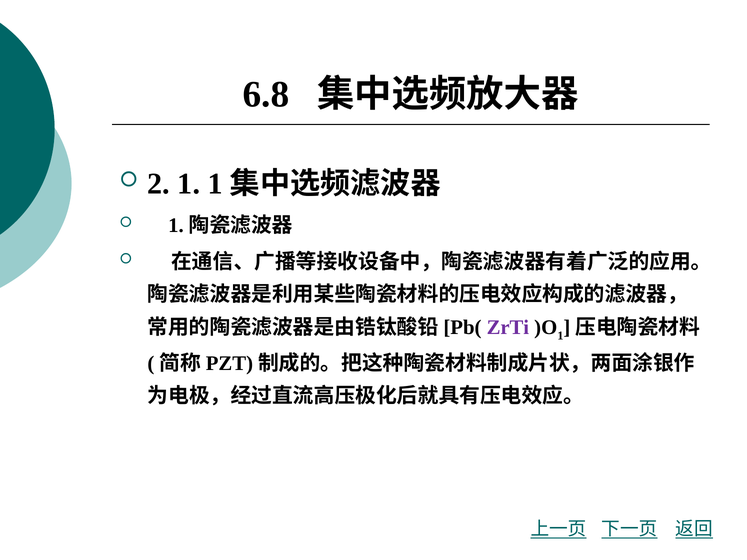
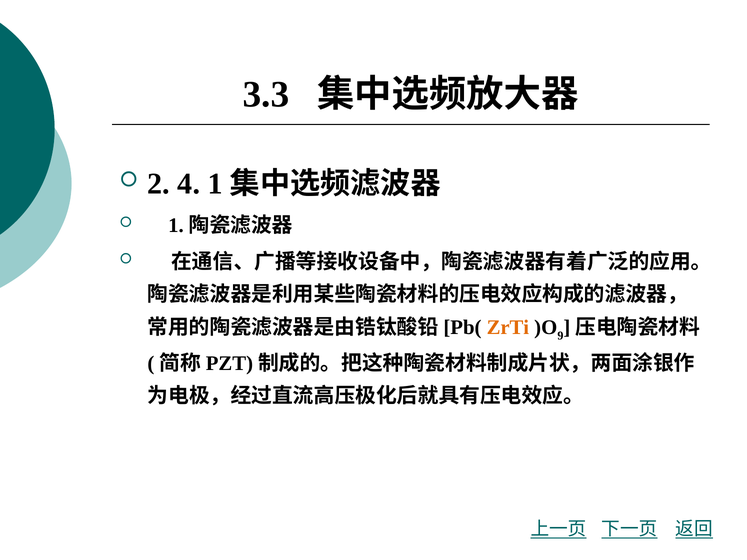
6.8: 6.8 -> 3.3
2 1: 1 -> 4
ZrTi colour: purple -> orange
1 at (560, 336): 1 -> 9
